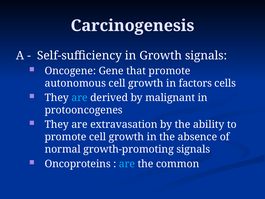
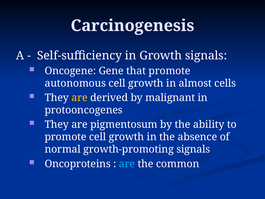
factors: factors -> almost
are at (79, 98) colour: light blue -> yellow
extravasation: extravasation -> pigmentosum
